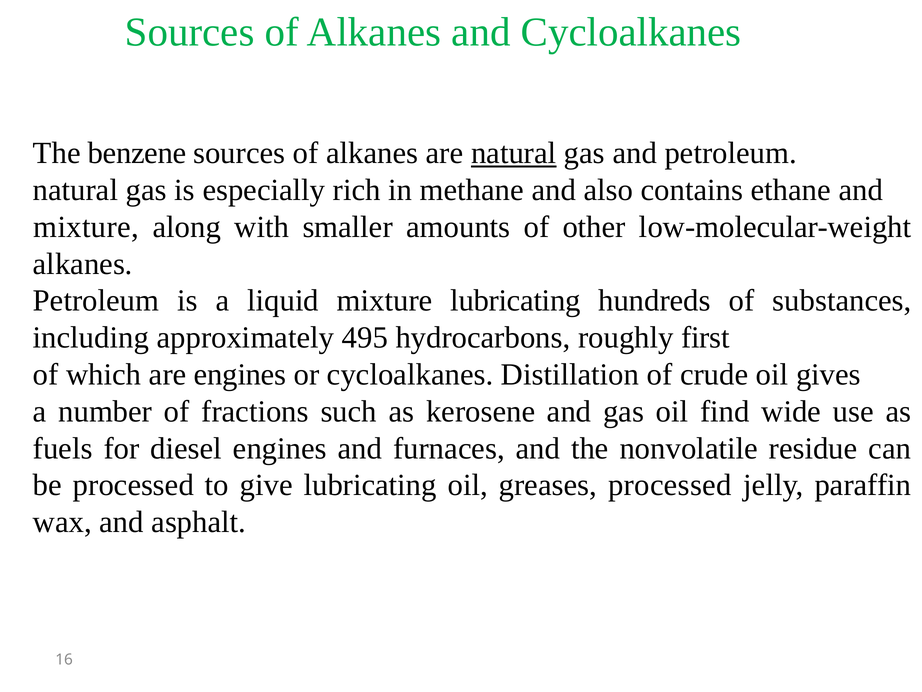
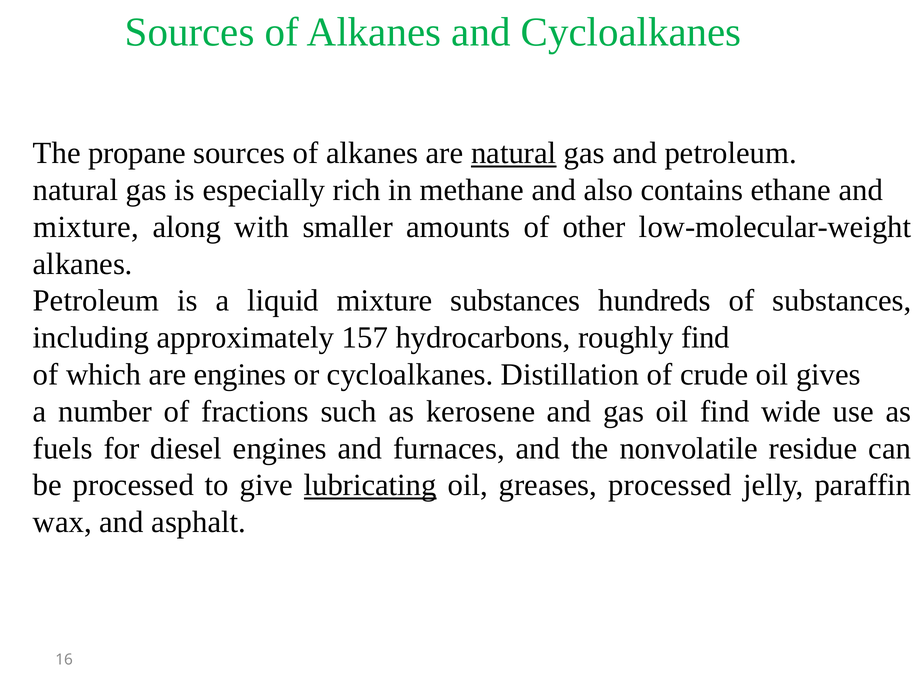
benzene: benzene -> propane
mixture lubricating: lubricating -> substances
495: 495 -> 157
roughly first: first -> find
lubricating at (370, 485) underline: none -> present
